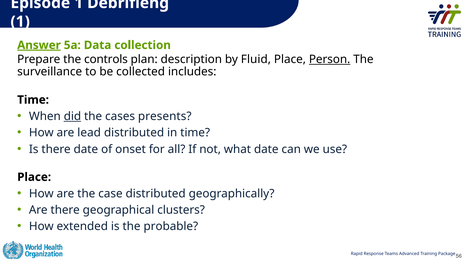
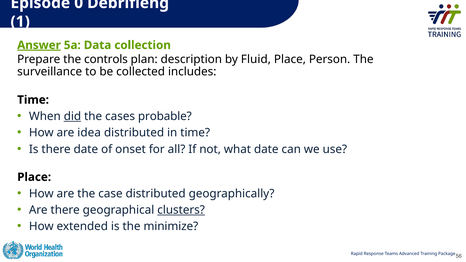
Episode 1: 1 -> 0
Person underline: present -> none
presents: presents -> probable
lead: lead -> idea
clusters underline: none -> present
probable: probable -> minimize
